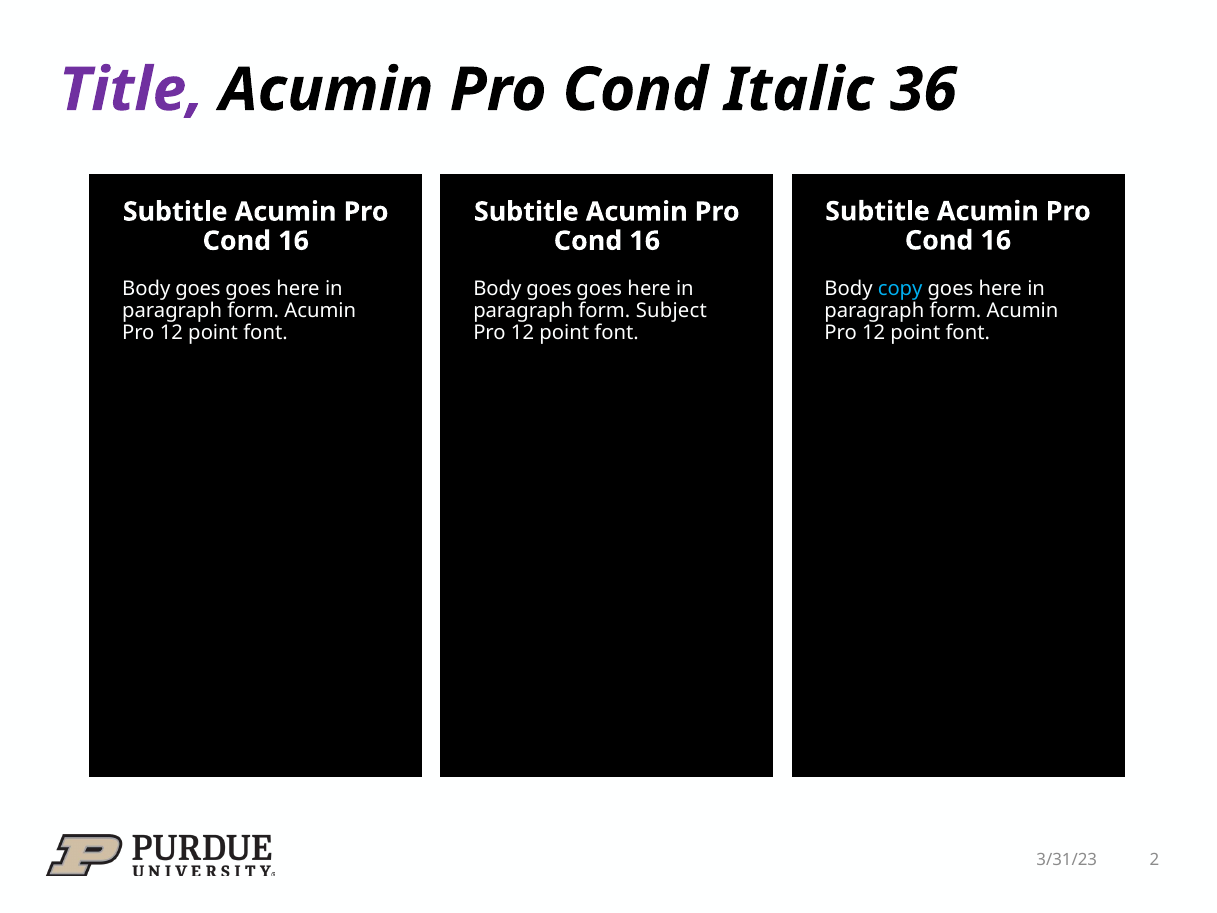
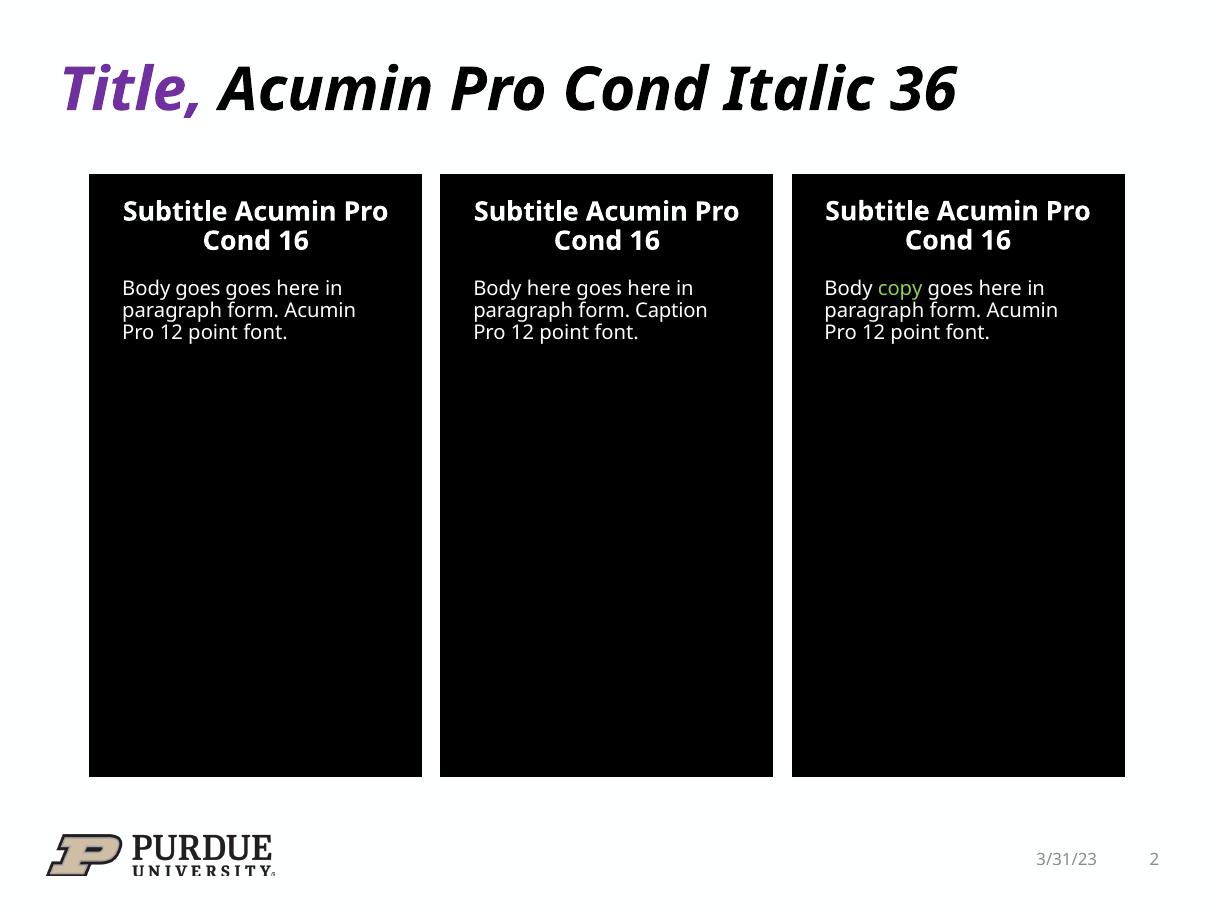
copy colour: light blue -> light green
goes at (549, 289): goes -> here
Subject: Subject -> Caption
